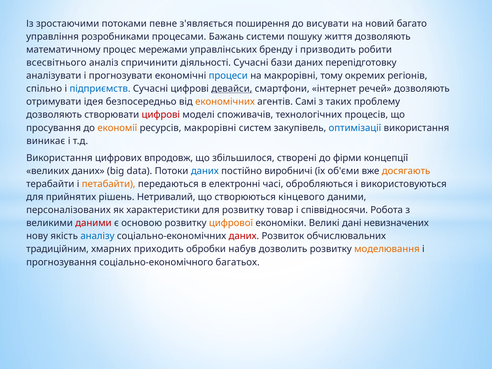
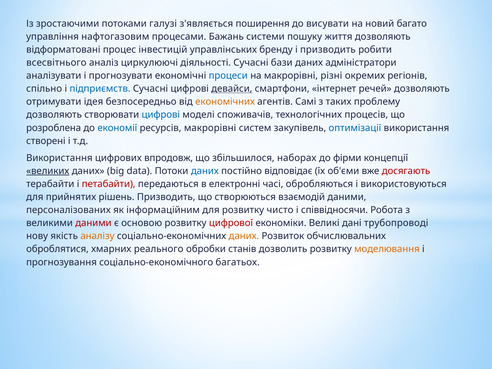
певне: певне -> галузі
розробниками: розробниками -> нафтогазовим
математичному: математичному -> відформатовані
мережами: мережами -> інвестицій
спричинити: спричинити -> циркулюючі
перепідготовку: перепідготовку -> адміністратори
тому: тому -> різні
цифрові at (161, 115) colour: red -> blue
просування: просування -> розроблена
економії colour: orange -> blue
виникає: виникає -> створені
створені: створені -> наборах
великих underline: none -> present
виробничі: виробничі -> відповідає
досягають colour: orange -> red
петабайти colour: orange -> red
рішень Нетривалий: Нетривалий -> Призводить
кінцевого: кінцевого -> взаємодій
характеристики: характеристики -> інформаційним
товар: товар -> чисто
цифрової colour: orange -> red
невизначених: невизначених -> трубопроводі
аналізу colour: blue -> orange
даних at (244, 236) colour: red -> orange
традиційним: традиційним -> оброблятися
приходить: приходить -> реального
набув: набув -> станів
